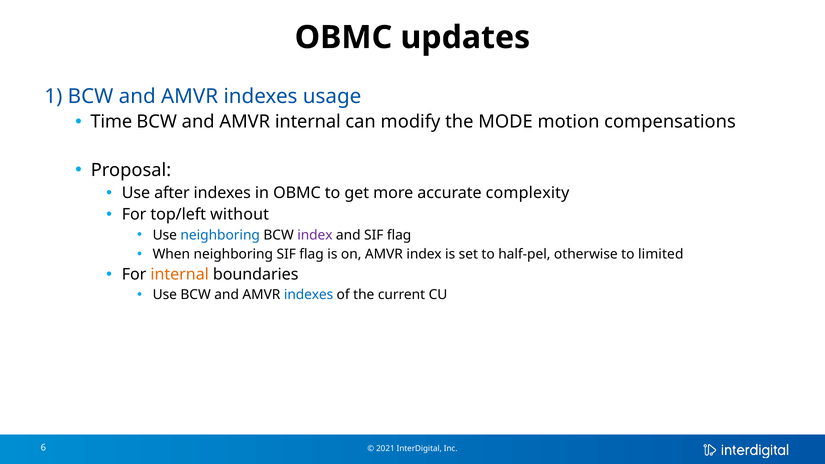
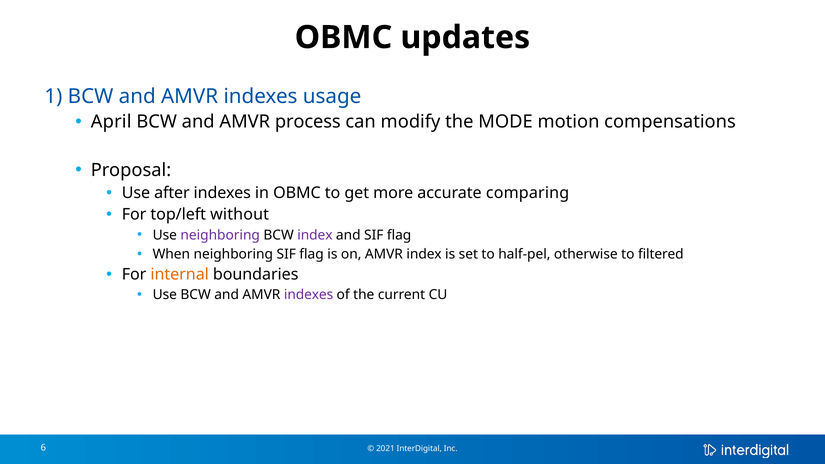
Time: Time -> April
AMVR internal: internal -> process
complexity: complexity -> comparing
neighboring at (220, 235) colour: blue -> purple
limited: limited -> filtered
indexes at (309, 295) colour: blue -> purple
